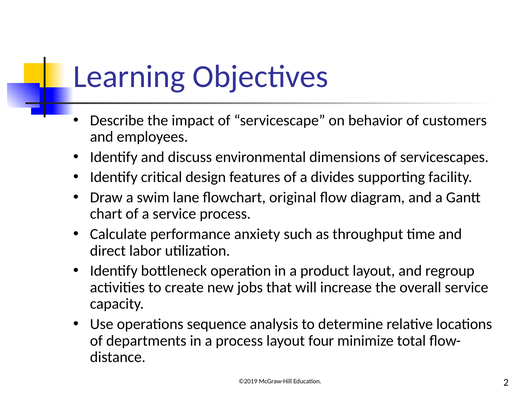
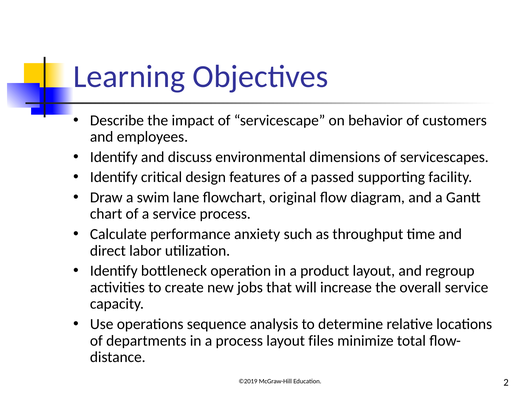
divides: divides -> passed
four: four -> files
